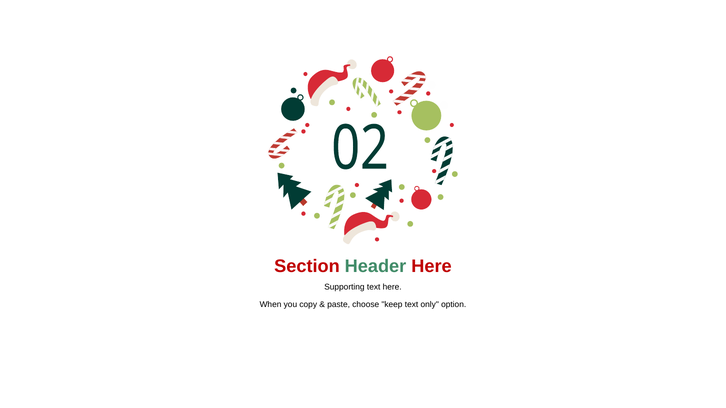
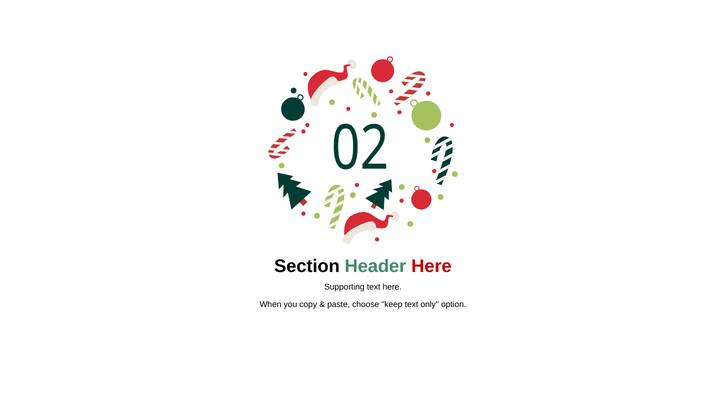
Section colour: red -> black
